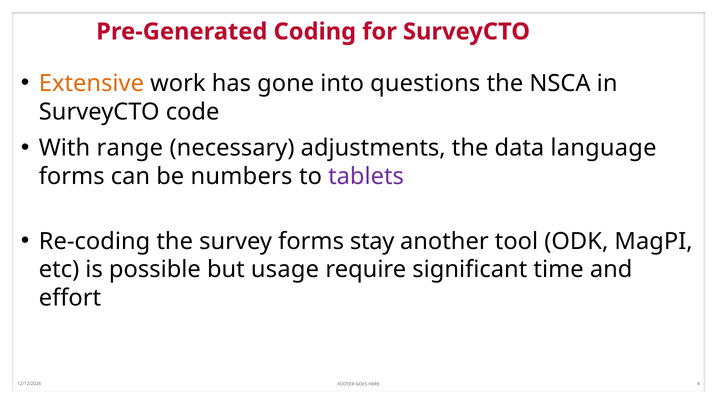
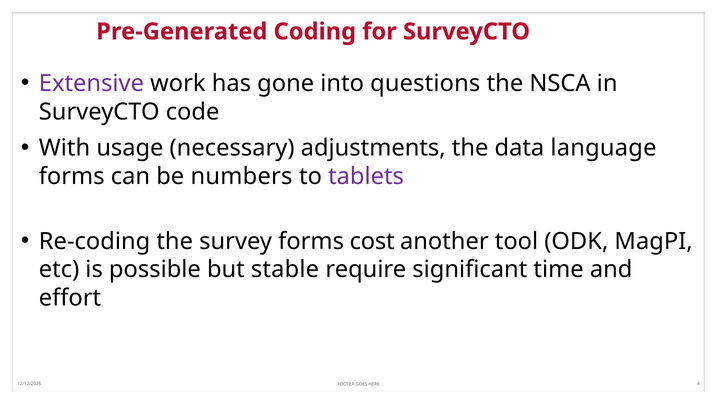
Extensive colour: orange -> purple
range: range -> usage
stay: stay -> cost
usage: usage -> stable
